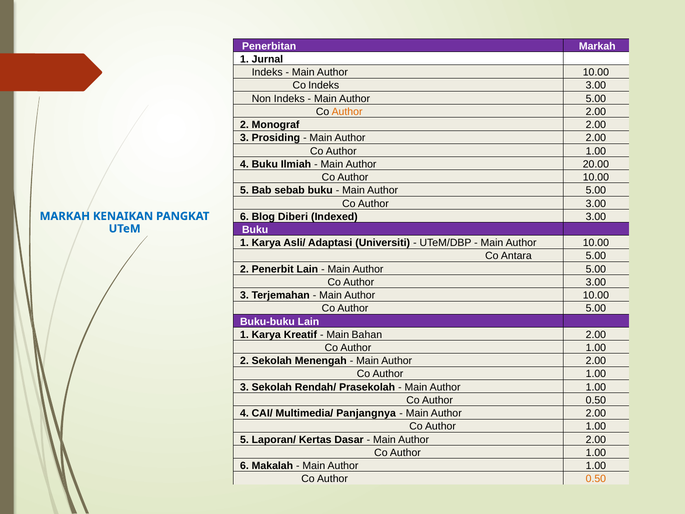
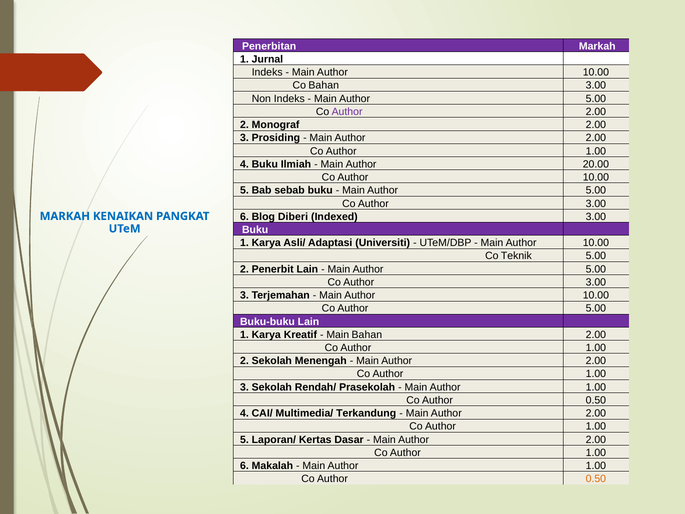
Co Indeks: Indeks -> Bahan
Author at (347, 112) colour: orange -> purple
Antara: Antara -> Teknik
Panjangnya: Panjangnya -> Terkandung
